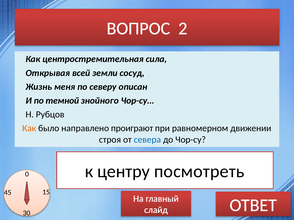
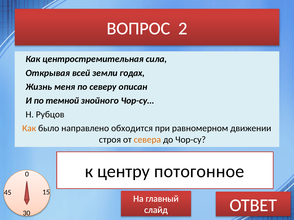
сосуд: сосуд -> годах
проиграют: проиграют -> обходится
севера colour: blue -> orange
посмотреть: посмотреть -> потогонное
